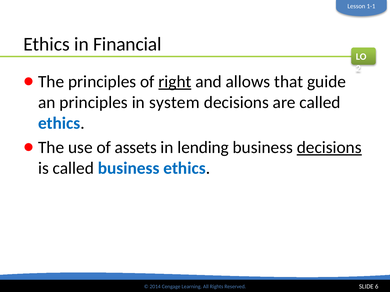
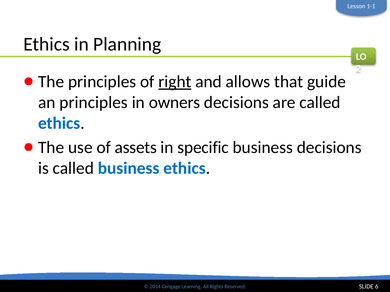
Financial: Financial -> Planning
system: system -> owners
lending: lending -> specific
decisions at (329, 148) underline: present -> none
